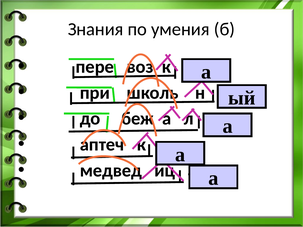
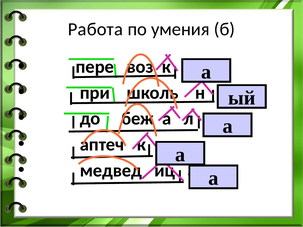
Знания: Знания -> Работа
